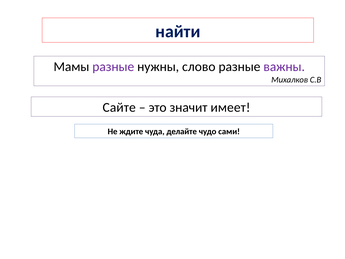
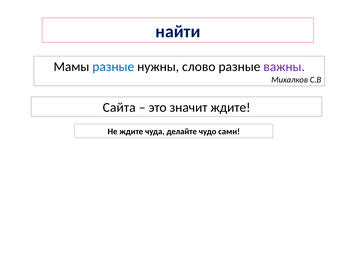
разные at (113, 67) colour: purple -> blue
Сайте: Сайте -> Сайта
значит имеет: имеет -> ждите
